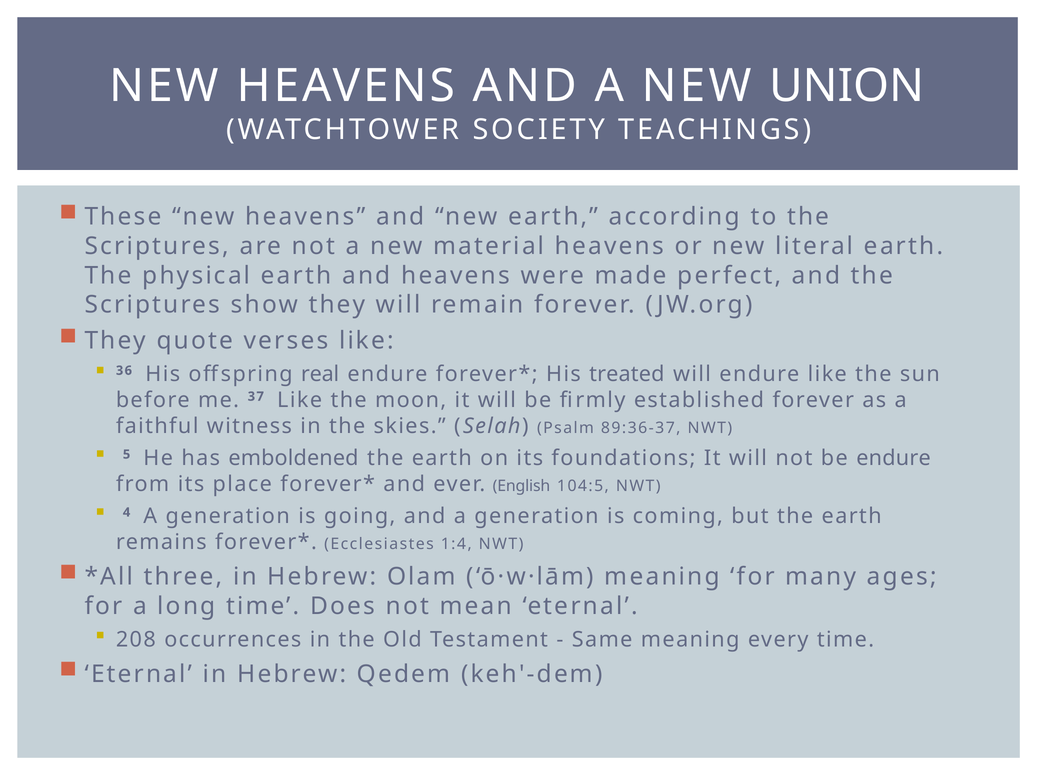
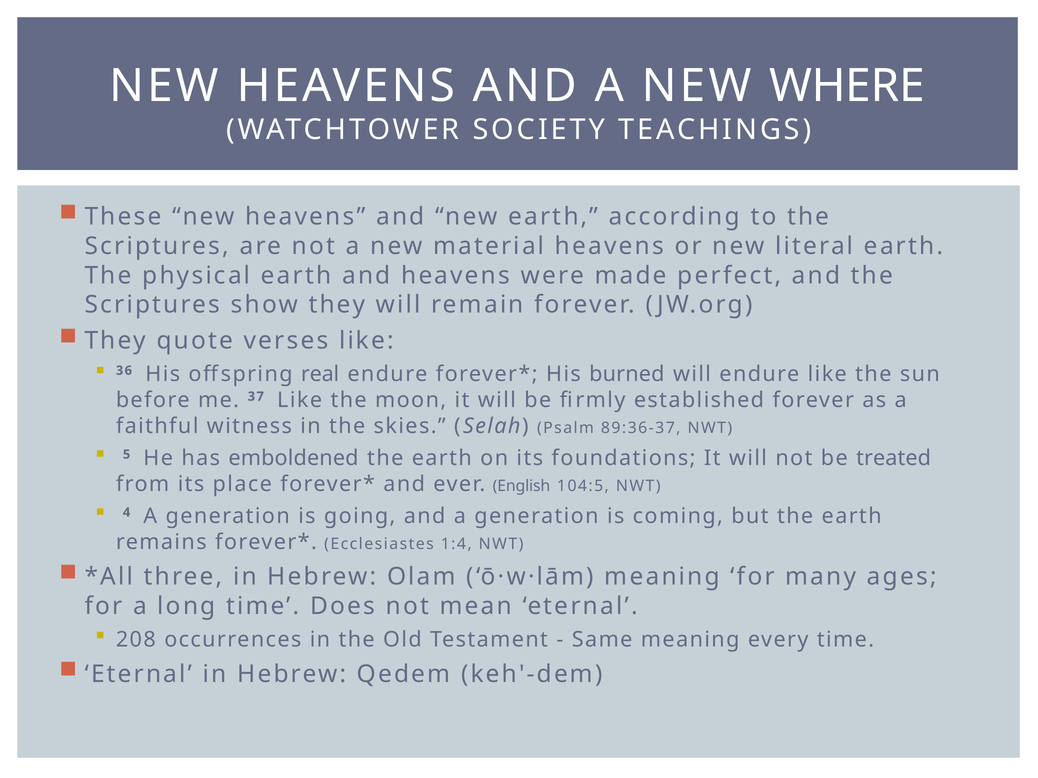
UNION: UNION -> WHERE
treated: treated -> burned
be endure: endure -> treated
